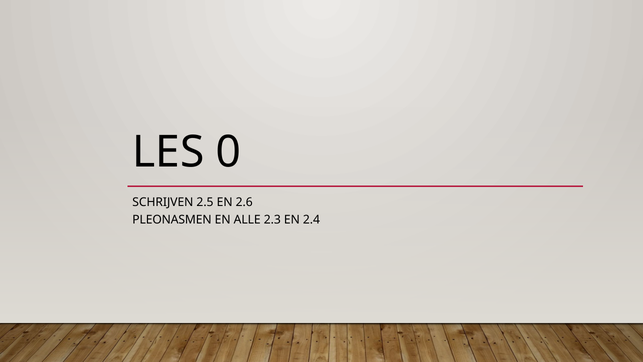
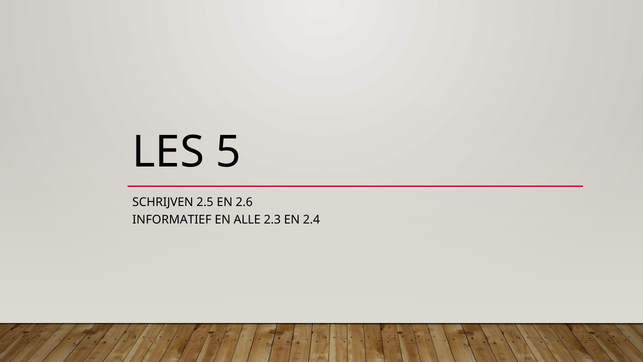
0: 0 -> 5
PLEONASMEN: PLEONASMEN -> INFORMATIEF
